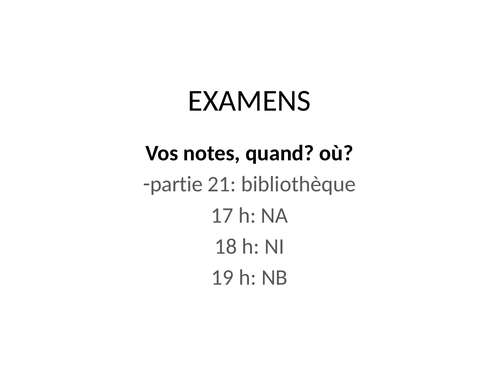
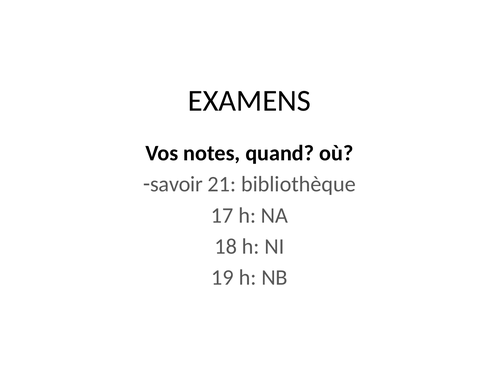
partie: partie -> savoir
